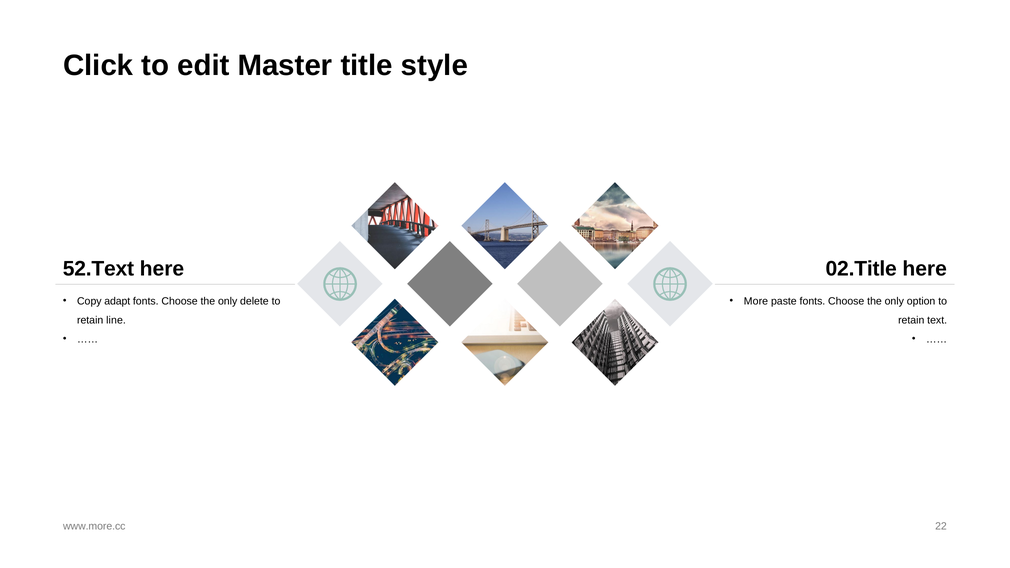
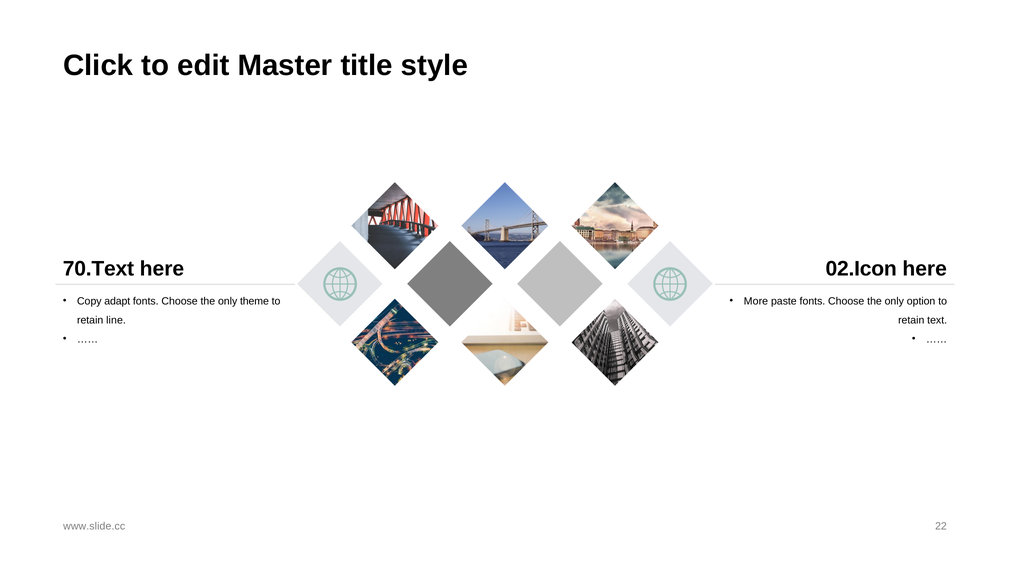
52.Text: 52.Text -> 70.Text
02.Title: 02.Title -> 02.Icon
delete: delete -> theme
www.more.cc: www.more.cc -> www.slide.cc
